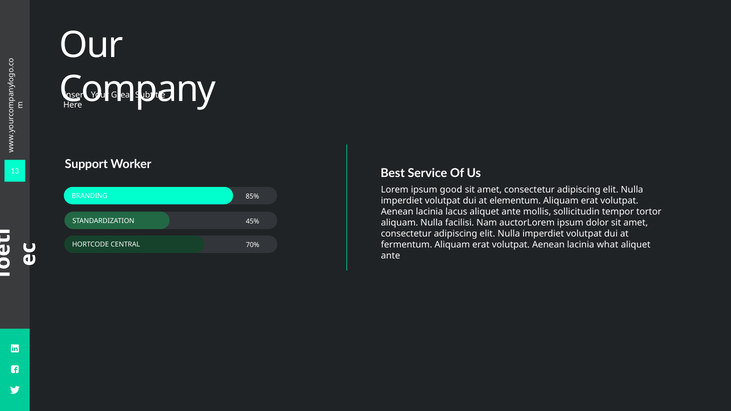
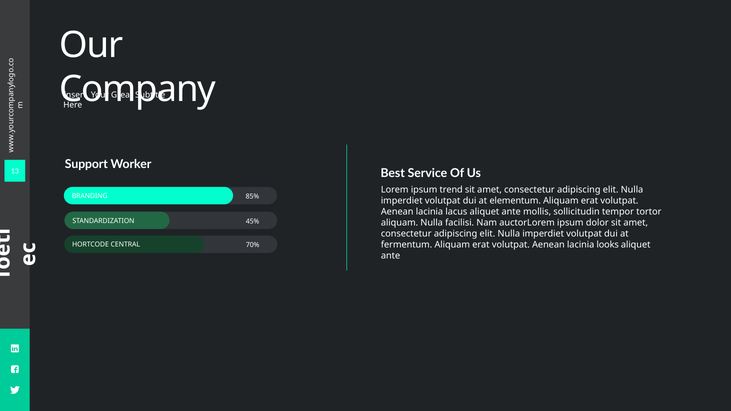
good: good -> trend
what: what -> looks
